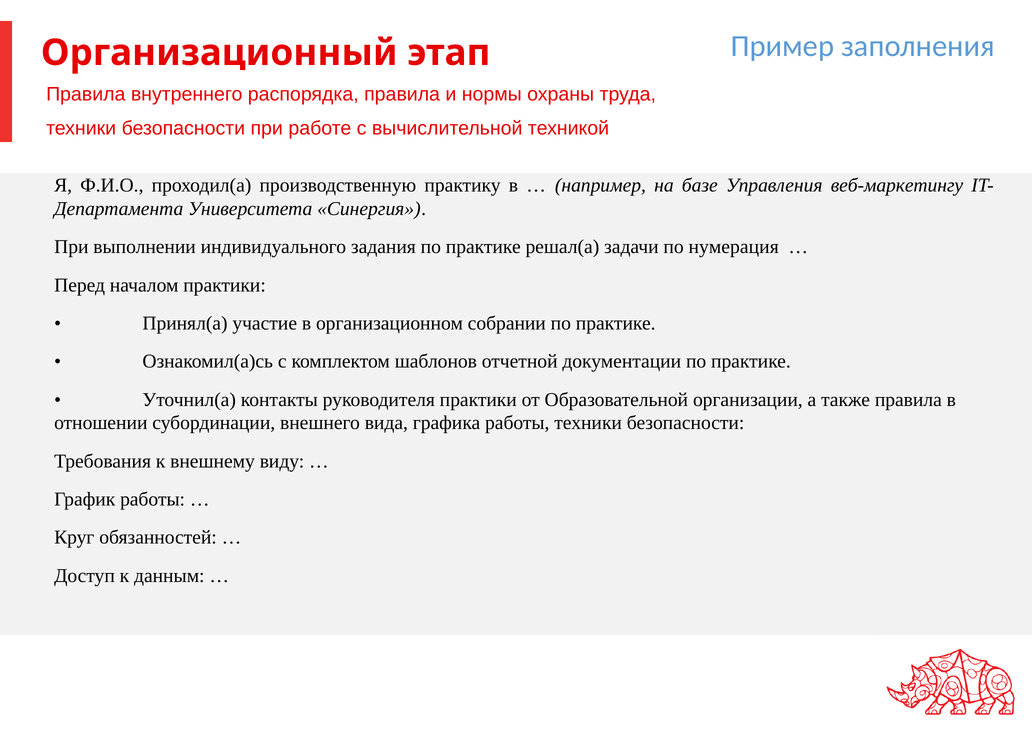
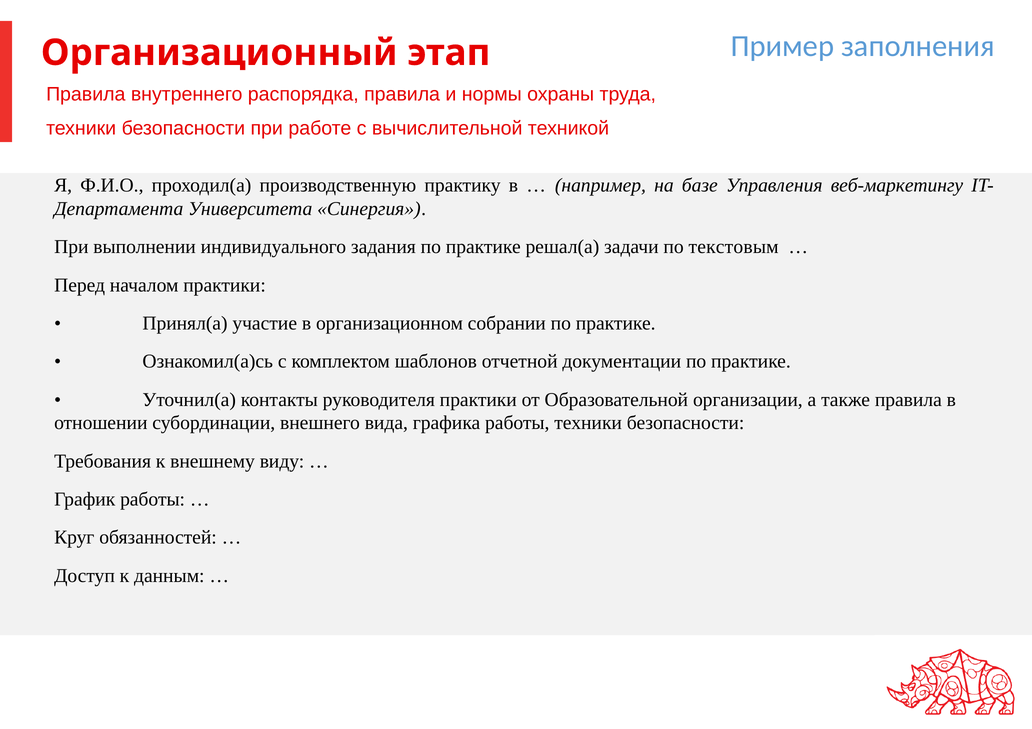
нумерация: нумерация -> текстовым
